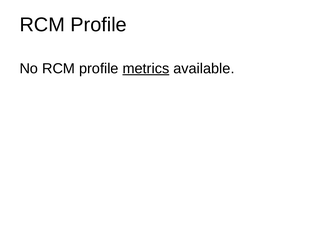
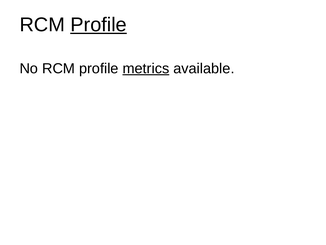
Profile at (99, 25) underline: none -> present
